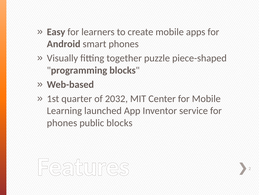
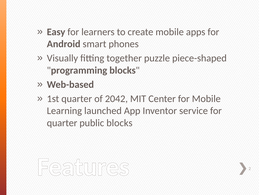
2032: 2032 -> 2042
phones at (62, 122): phones -> quarter
